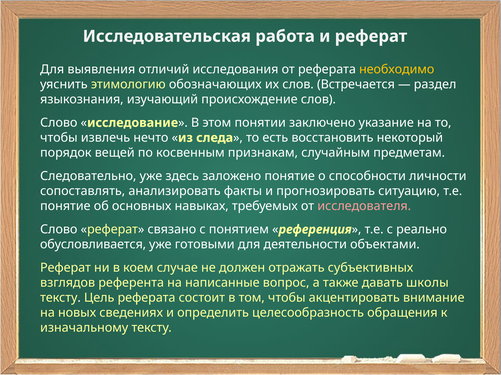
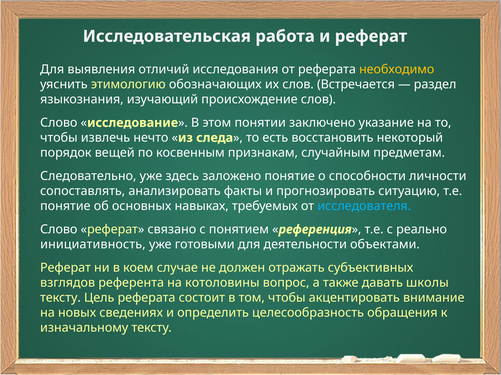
исследователя colour: pink -> light blue
обусловливается: обусловливается -> инициативность
написанные: написанные -> котоловины
